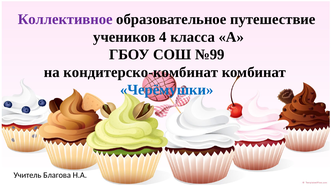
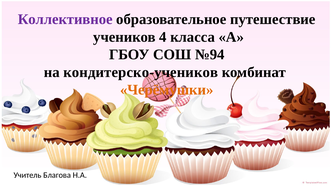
№99: №99 -> №94
кондитерско-комбинат: кондитерско-комбинат -> кондитерско-учеников
Черёмушки colour: blue -> orange
